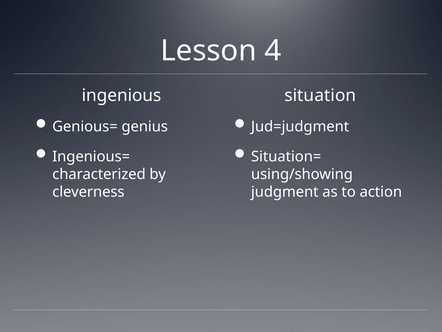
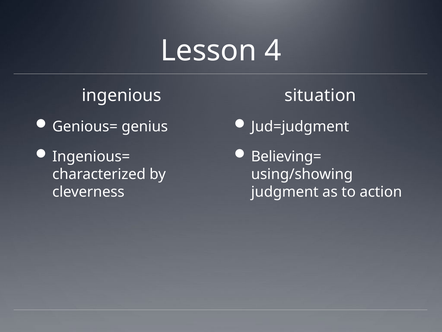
Situation=: Situation= -> Believing=
